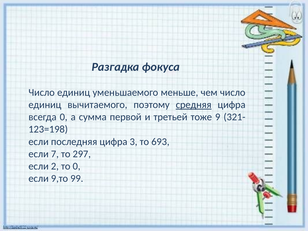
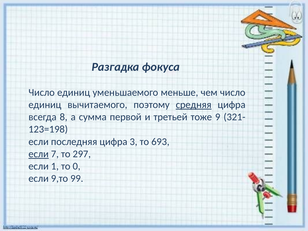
всегда 0: 0 -> 8
если at (39, 154) underline: none -> present
2: 2 -> 1
